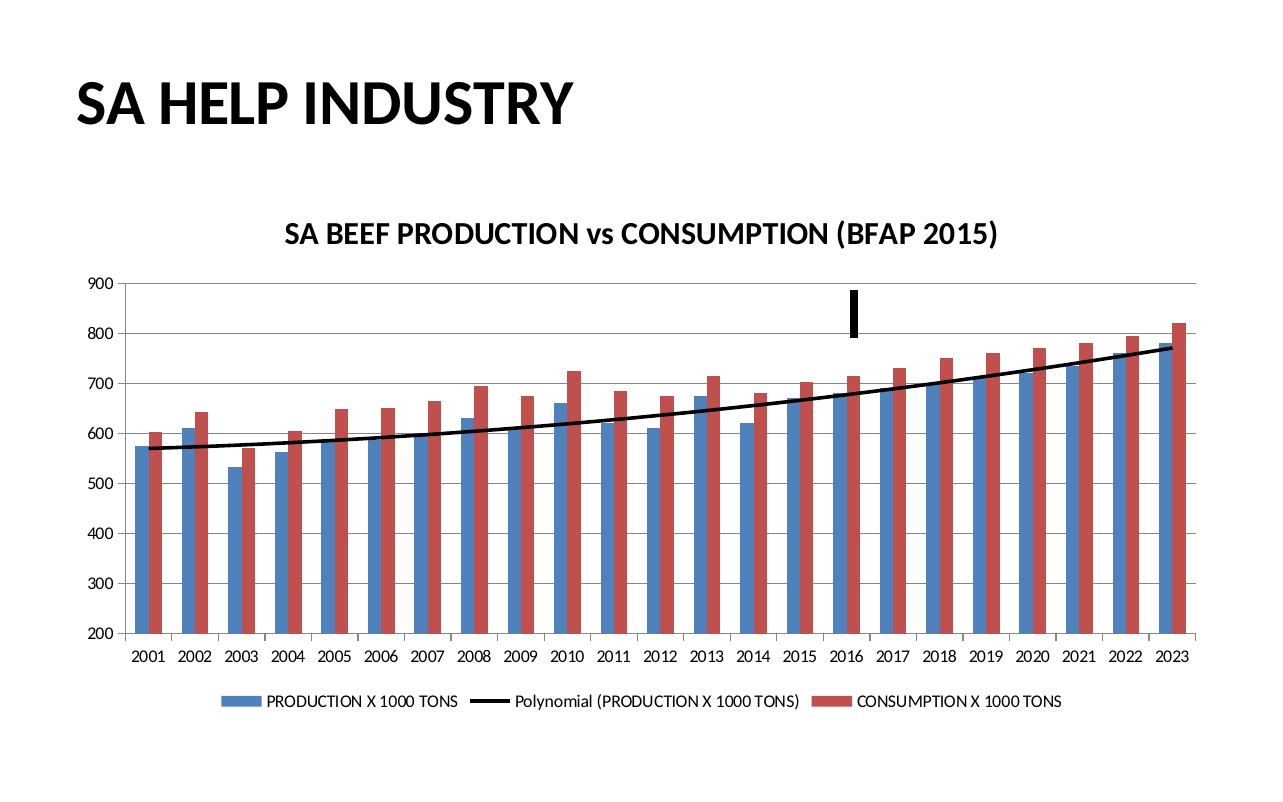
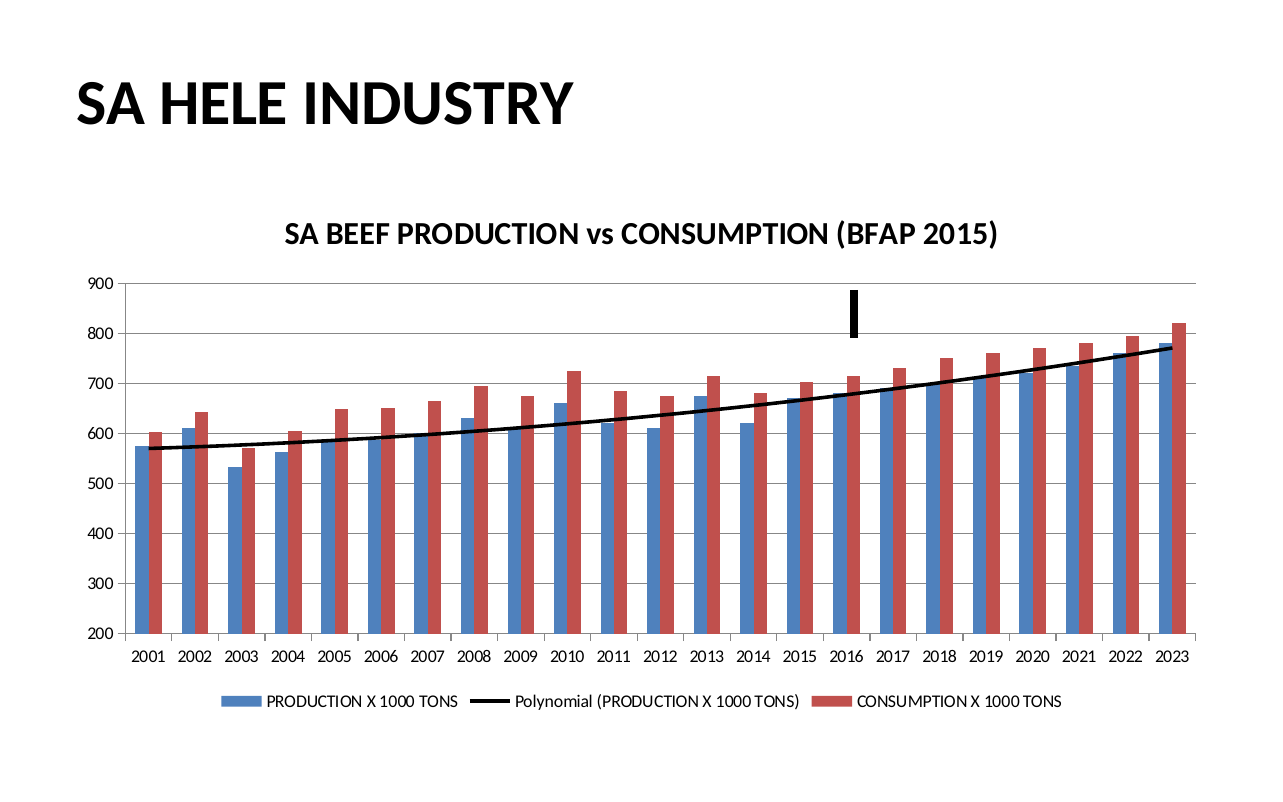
HELP: HELP -> HELE
